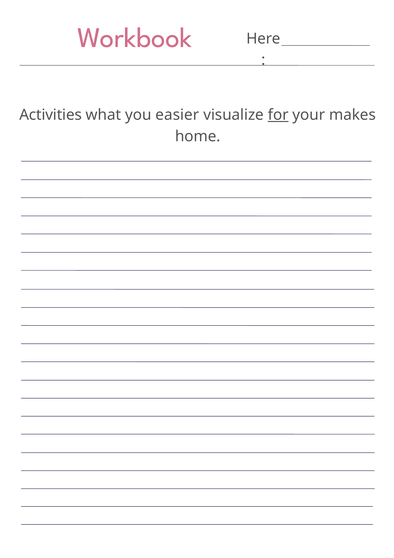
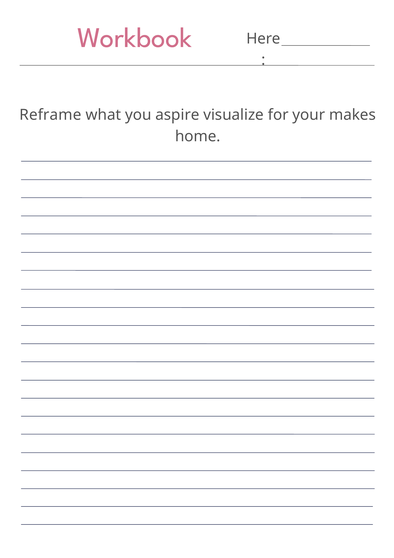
Activities: Activities -> Reframe
easier: easier -> aspire
for underline: present -> none
